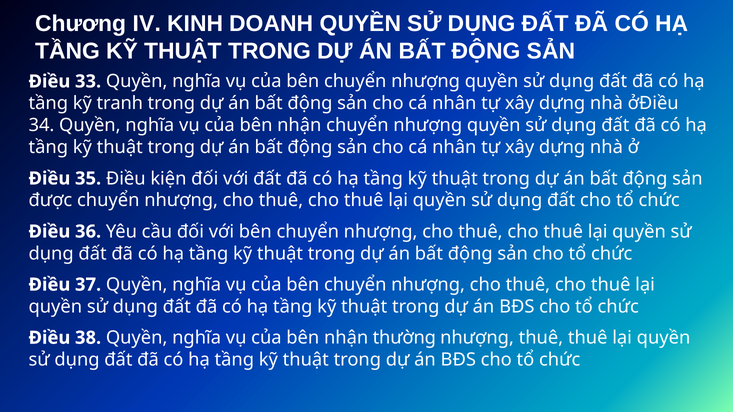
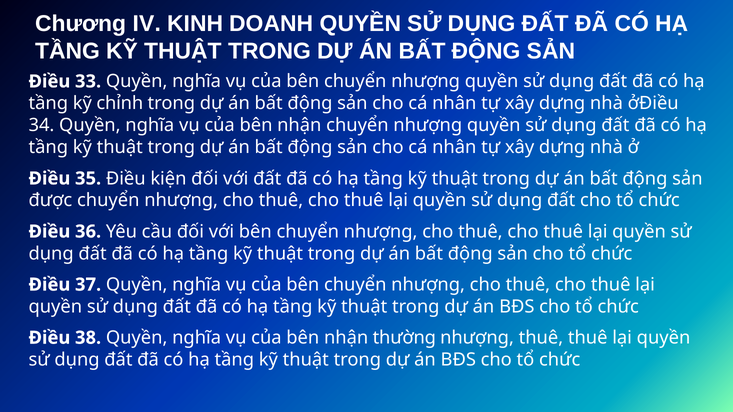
tranh: tranh -> chỉnh
